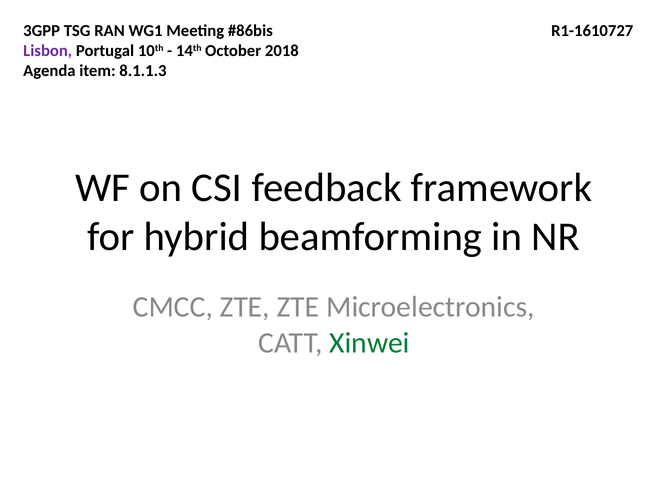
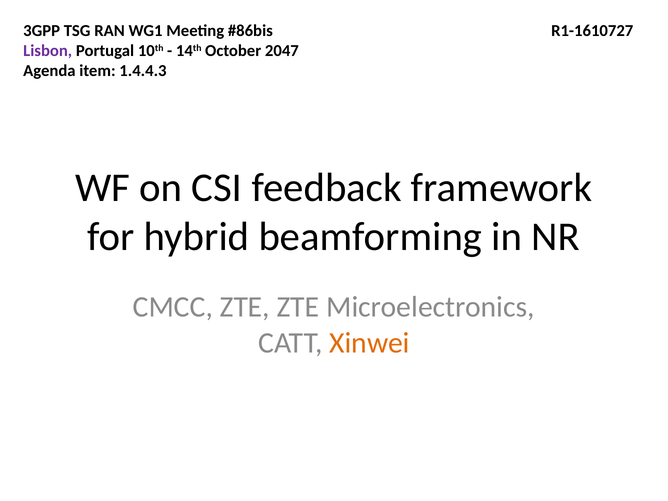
2018: 2018 -> 2047
8.1.1.3: 8.1.1.3 -> 1.4.4.3
Xinwei colour: green -> orange
